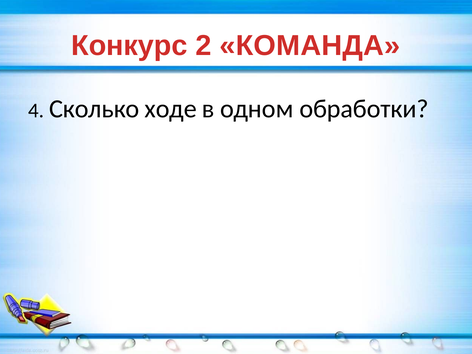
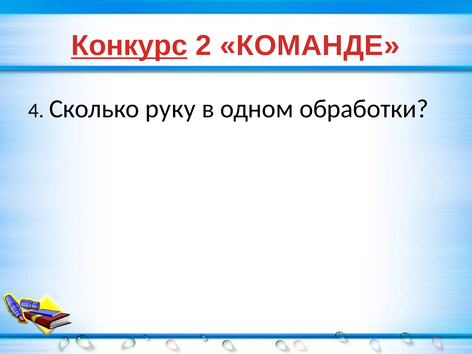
Конкурс underline: none -> present
КОМАНДА: КОМАНДА -> КОМАНДЕ
ходе: ходе -> руку
